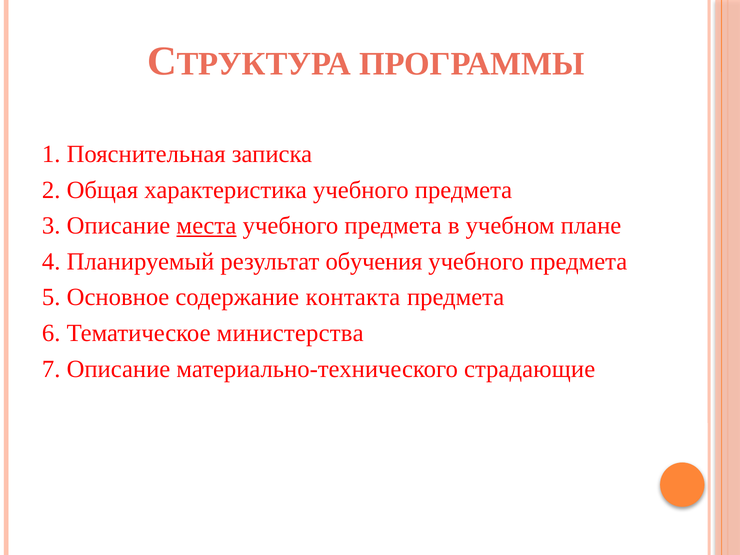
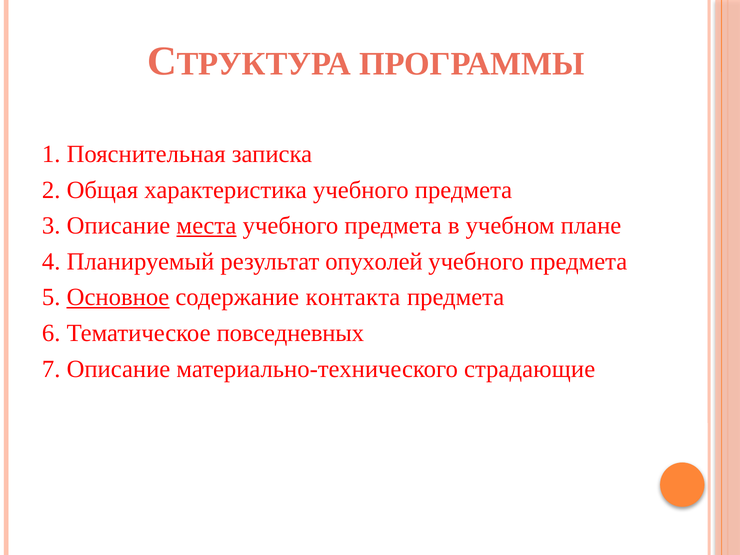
обучения: обучения -> опухолей
Основное underline: none -> present
министерства: министерства -> повседневных
